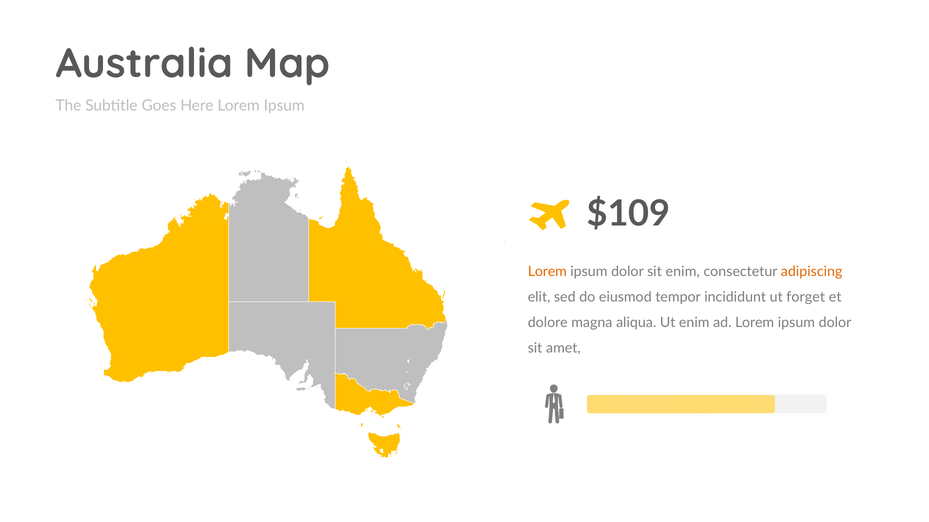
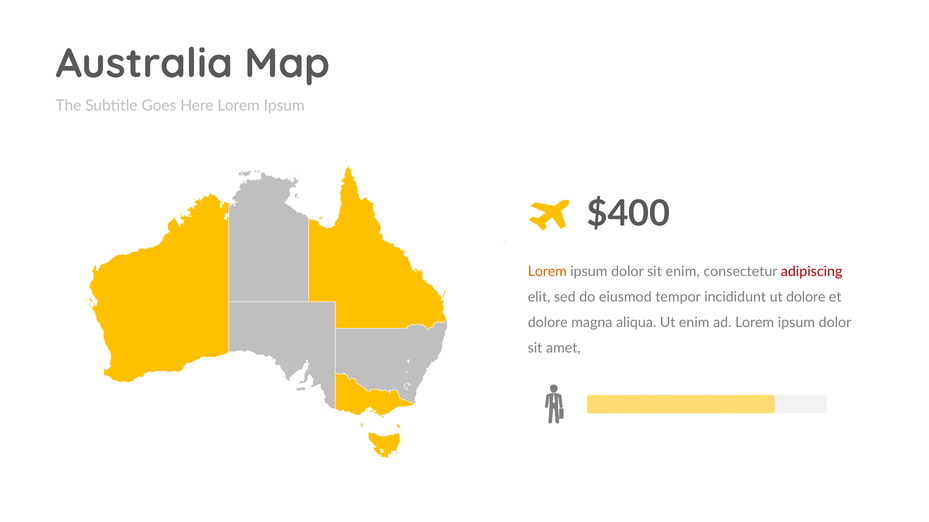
$109: $109 -> $400
adipiscing colour: orange -> red
ut forget: forget -> dolore
